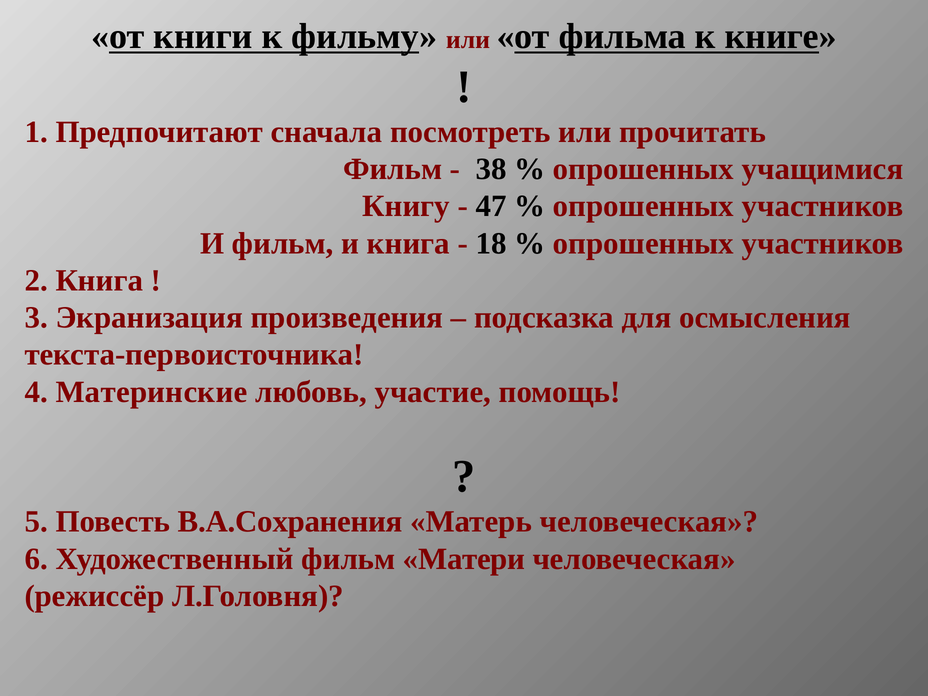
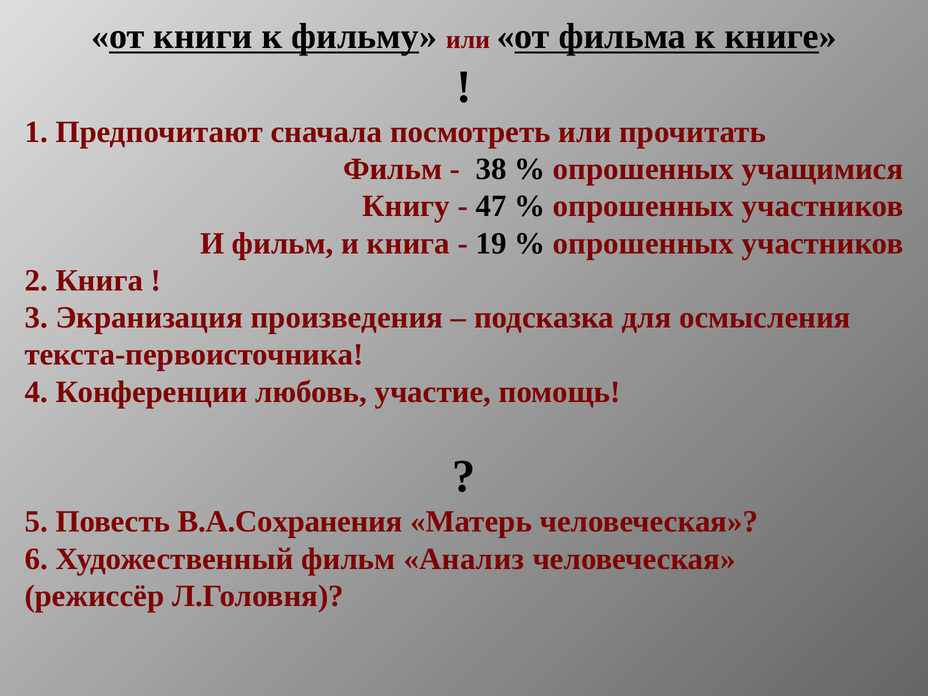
18: 18 -> 19
Материнские: Материнские -> Конференции
Матери: Матери -> Анализ
